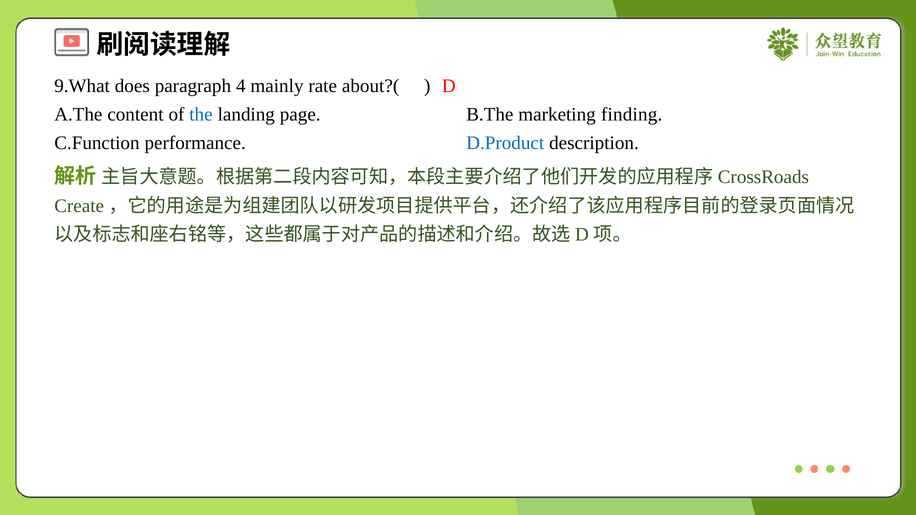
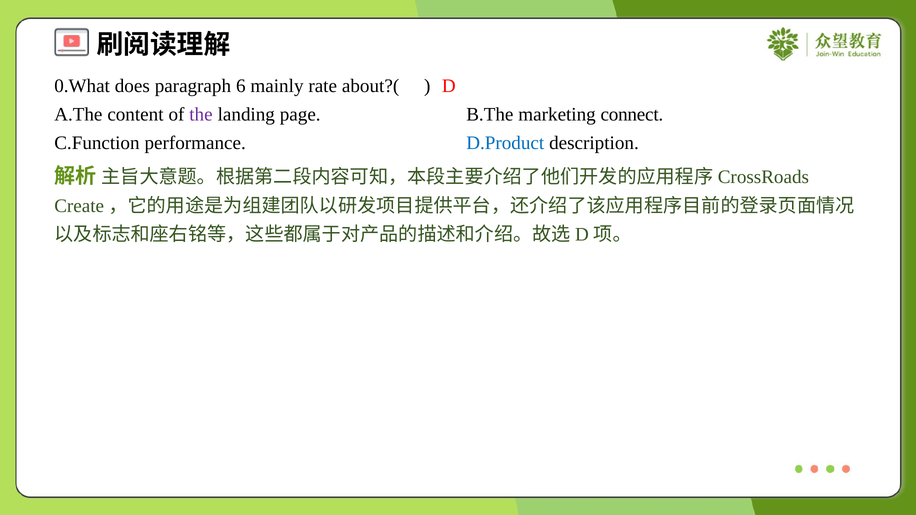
9.What: 9.What -> 0.What
4: 4 -> 6
the colour: blue -> purple
finding: finding -> connect
